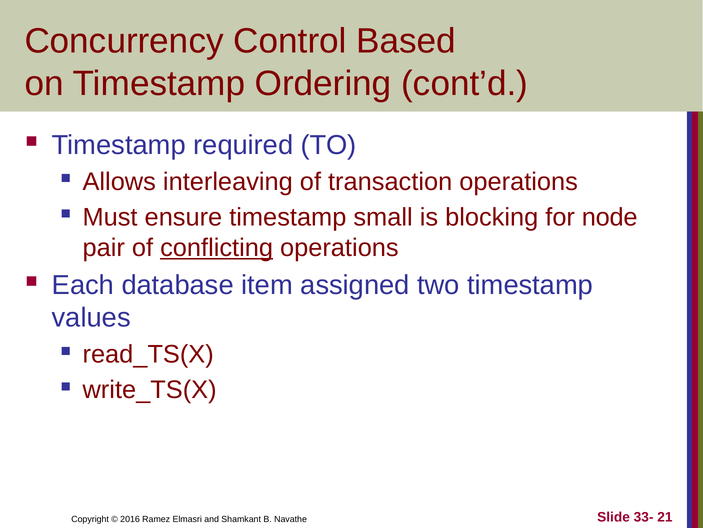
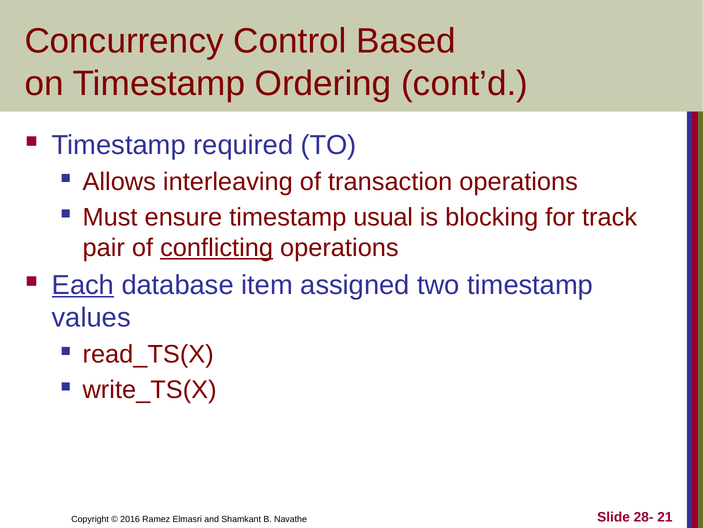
small: small -> usual
node: node -> track
Each underline: none -> present
33-: 33- -> 28-
